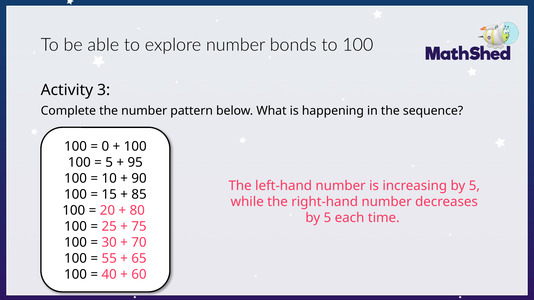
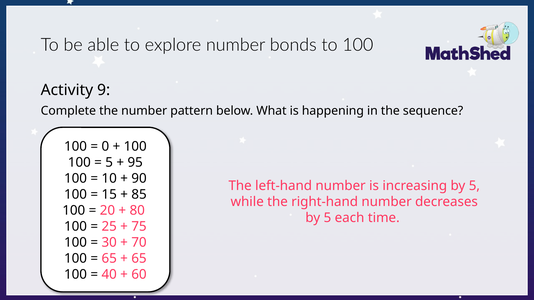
3: 3 -> 9
55 at (109, 259): 55 -> 65
